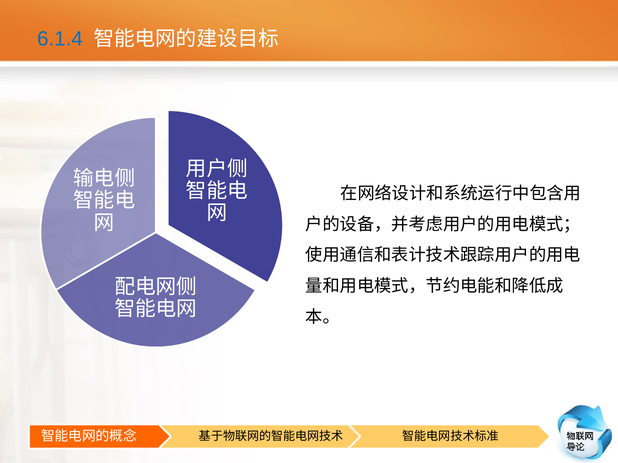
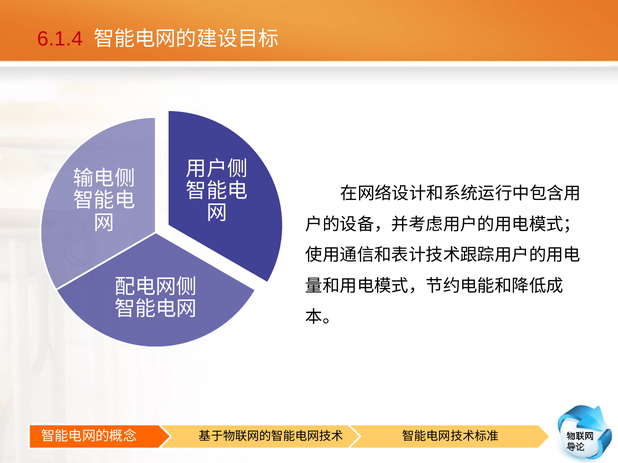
6.1.4 colour: blue -> red
